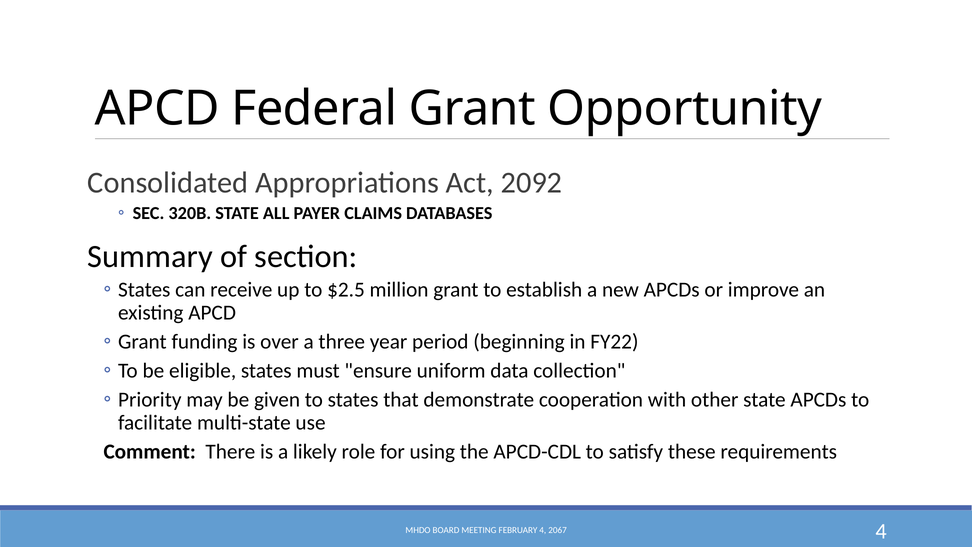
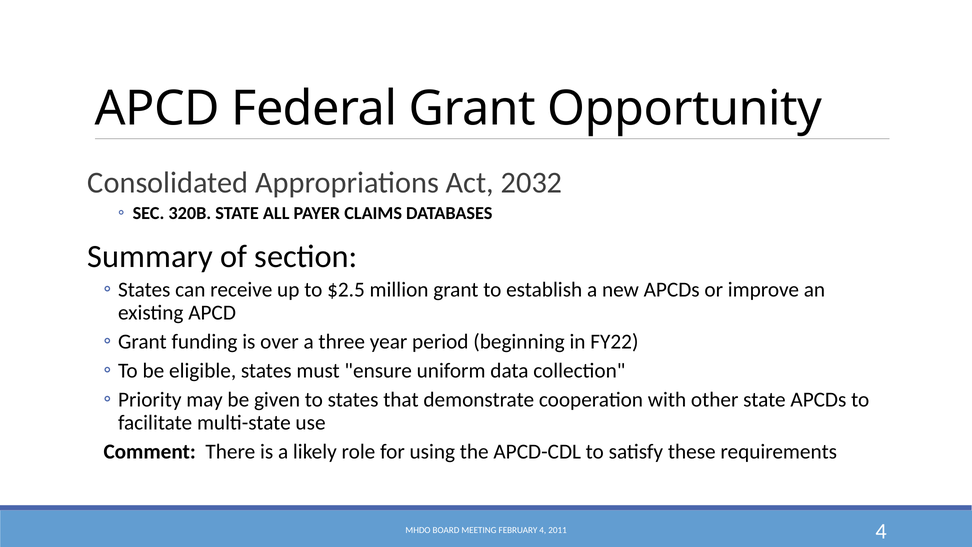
2092: 2092 -> 2032
2067: 2067 -> 2011
